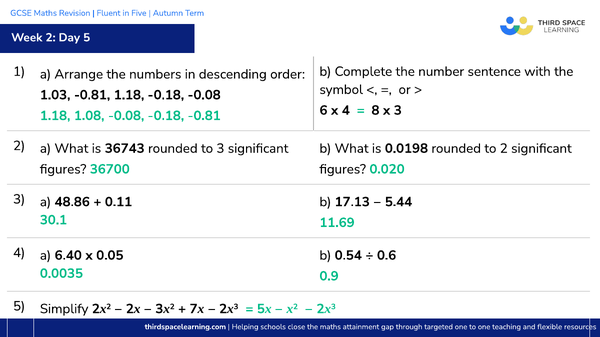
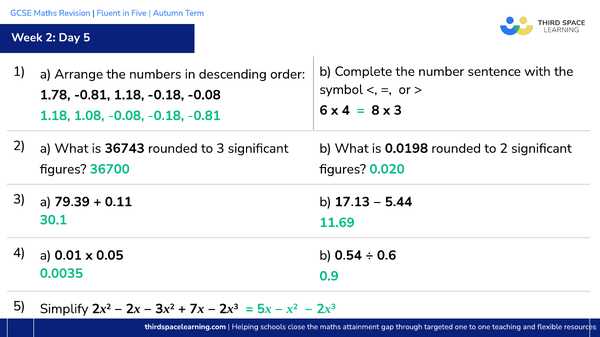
1.03: 1.03 -> 1.78
48.86: 48.86 -> 79.39
6.40: 6.40 -> 0.01
